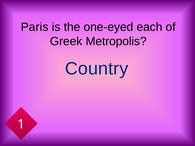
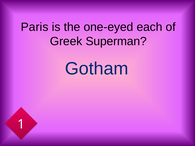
Metropolis: Metropolis -> Superman
Country: Country -> Gotham
